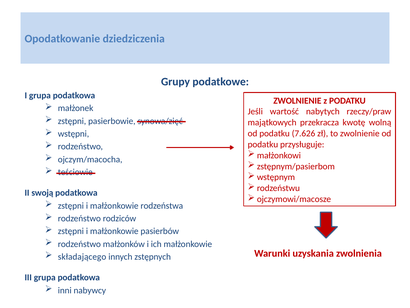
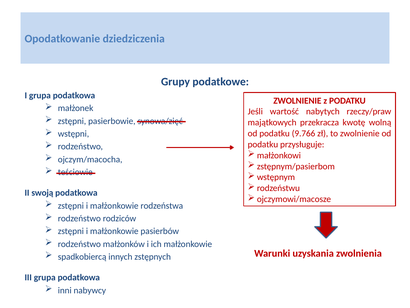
7.626: 7.626 -> 9.766
składającego: składającego -> spadkobiercą
